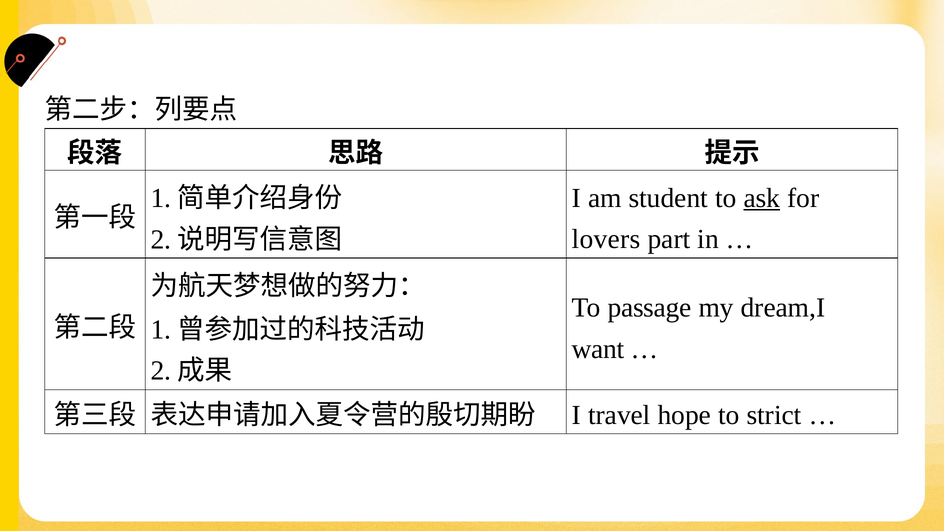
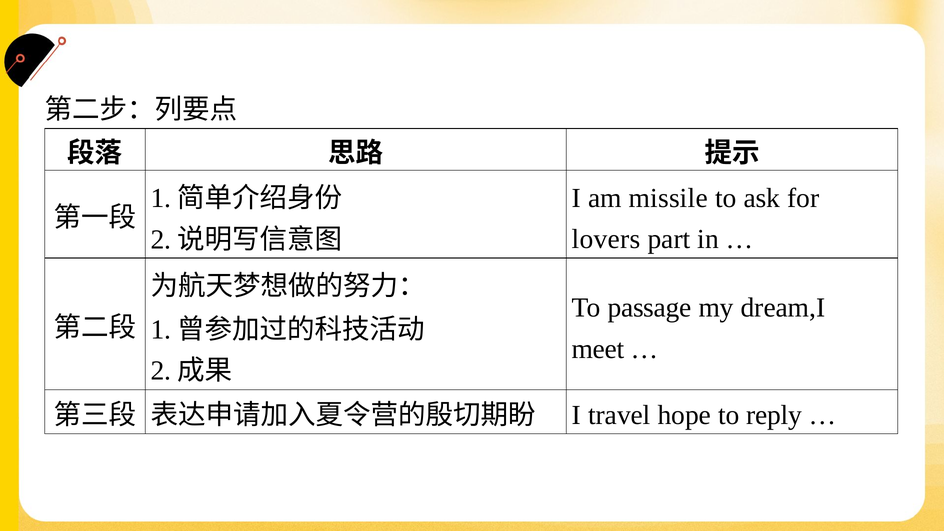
student: student -> missile
ask underline: present -> none
want: want -> meet
strict: strict -> reply
